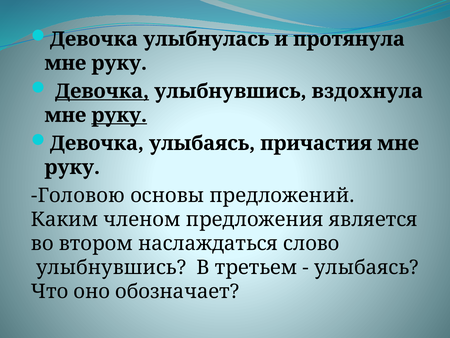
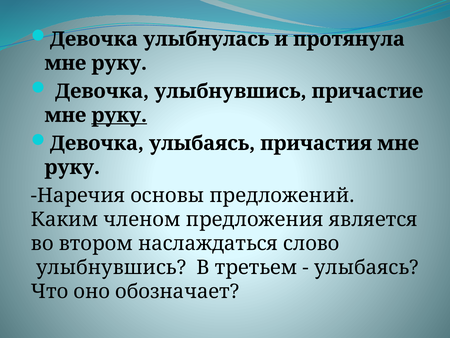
Девочка at (102, 91) underline: present -> none
вздохнула: вздохнула -> причастие
Головою: Головою -> Наречия
